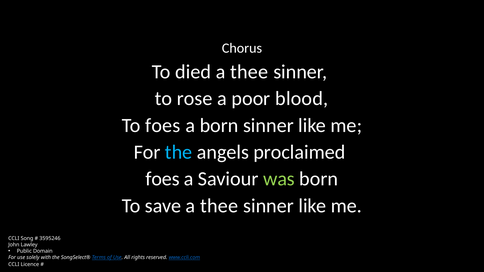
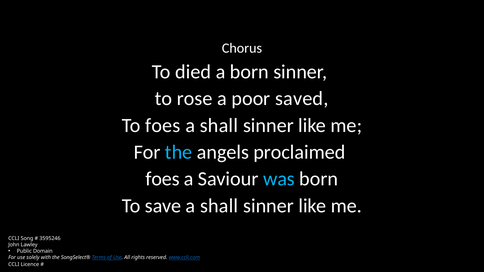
thee at (249, 72): thee -> born
blood: blood -> saved
born at (219, 125): born -> shall
was colour: light green -> light blue
save a thee: thee -> shall
